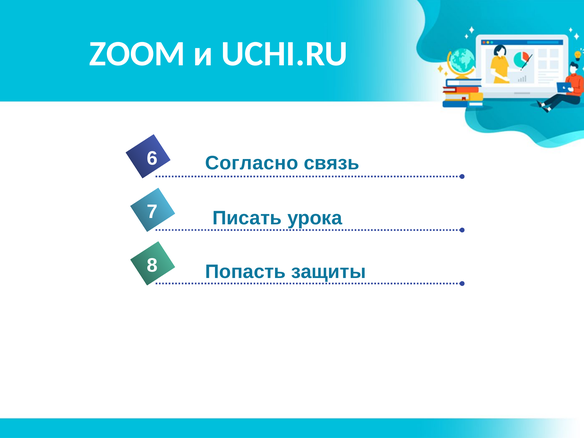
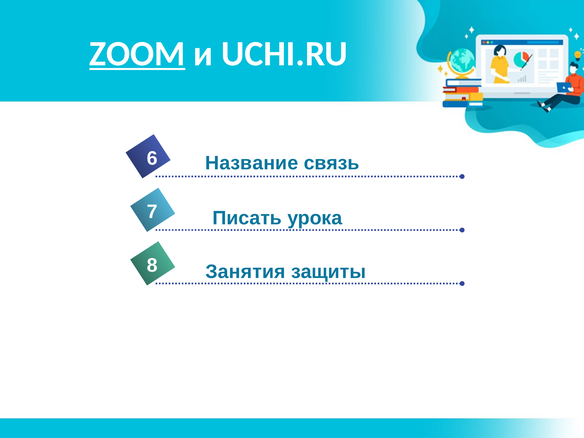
ZOOM underline: none -> present
Согласно: Согласно -> Название
Попасть: Попасть -> Занятия
